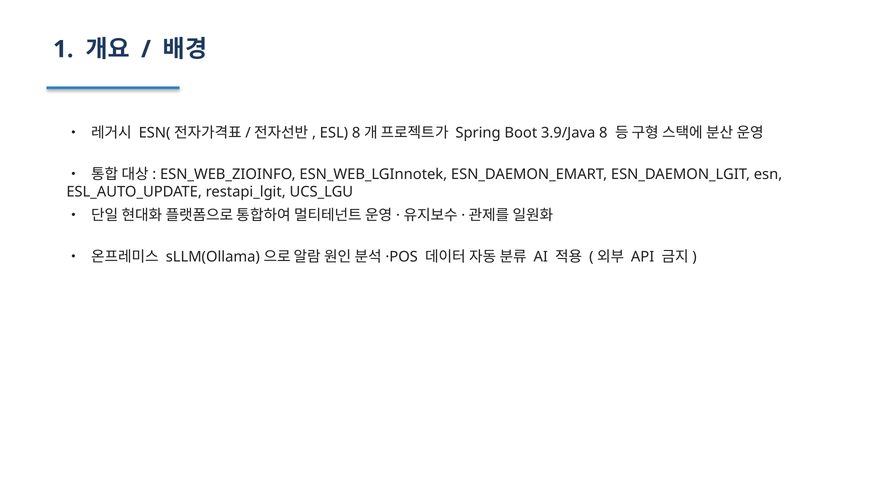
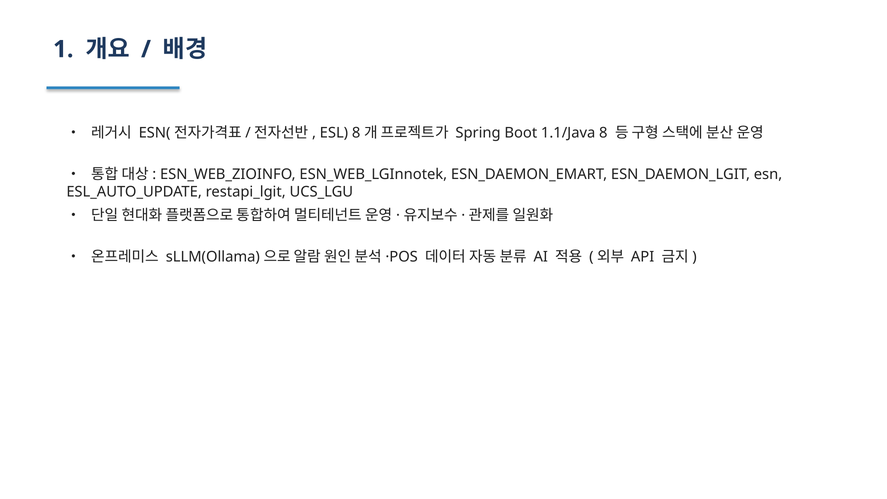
3.9/Java: 3.9/Java -> 1.1/Java
